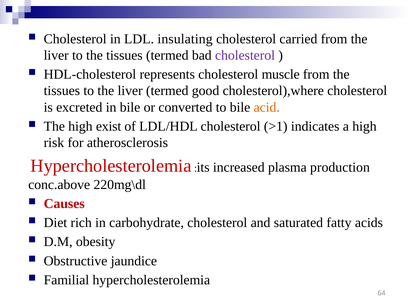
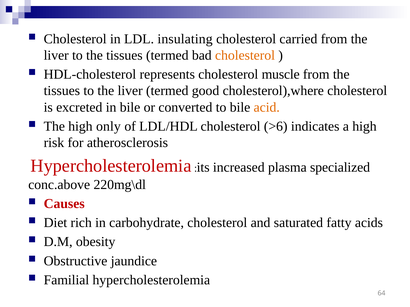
cholesterol at (245, 55) colour: purple -> orange
exist: exist -> only
>1: >1 -> >6
production: production -> specialized
